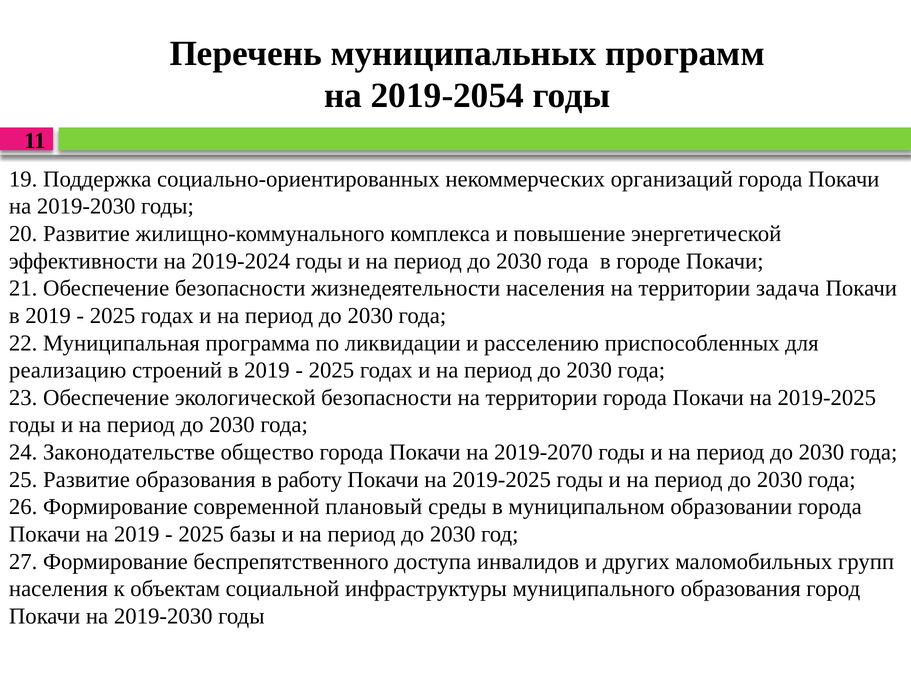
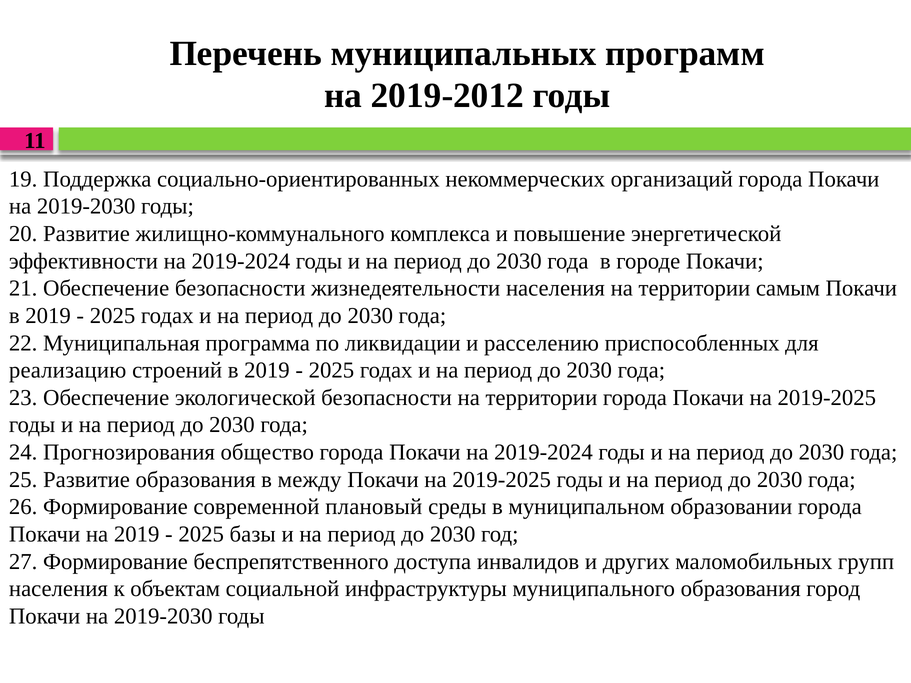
2019-2054: 2019-2054 -> 2019-2012
задача: задача -> самым
Законодательстве: Законодательстве -> Прогнозирования
Покачи на 2019-2070: 2019-2070 -> 2019-2024
работу: работу -> между
